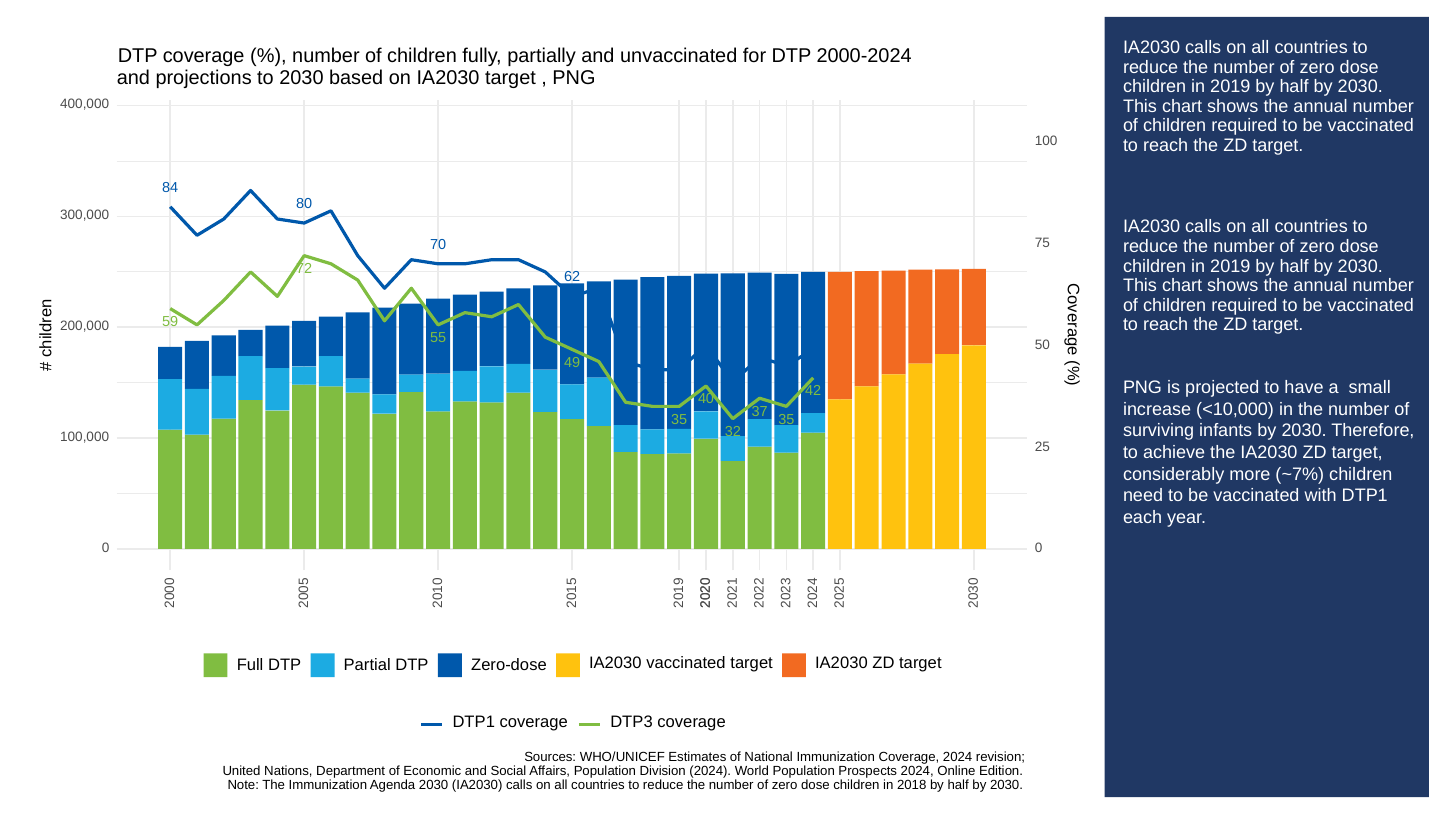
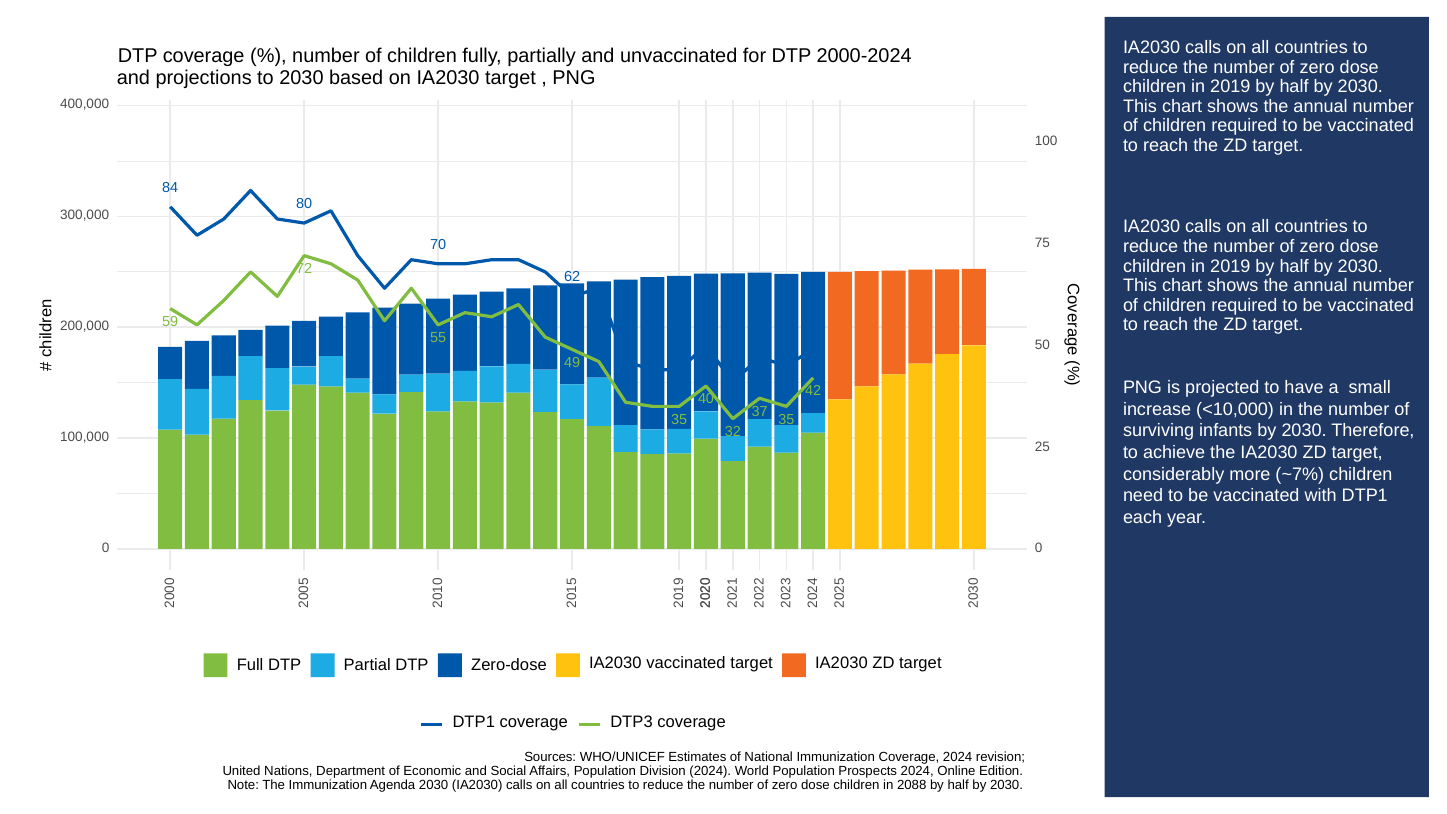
2018: 2018 -> 2088
